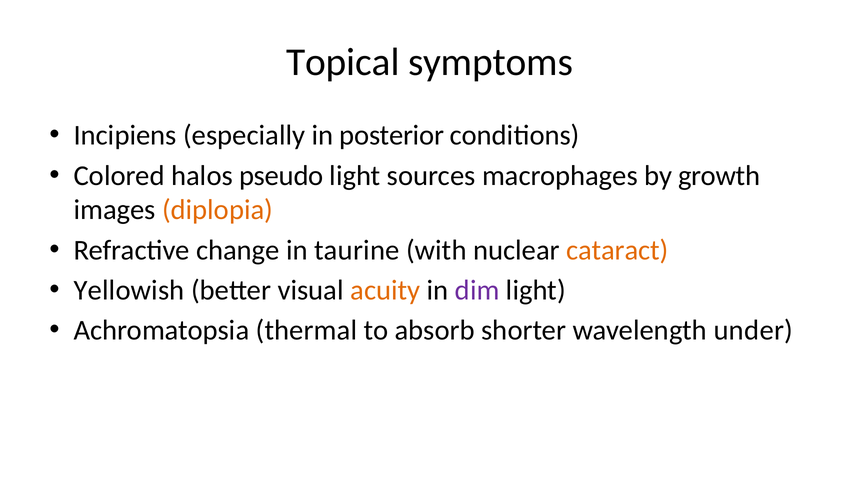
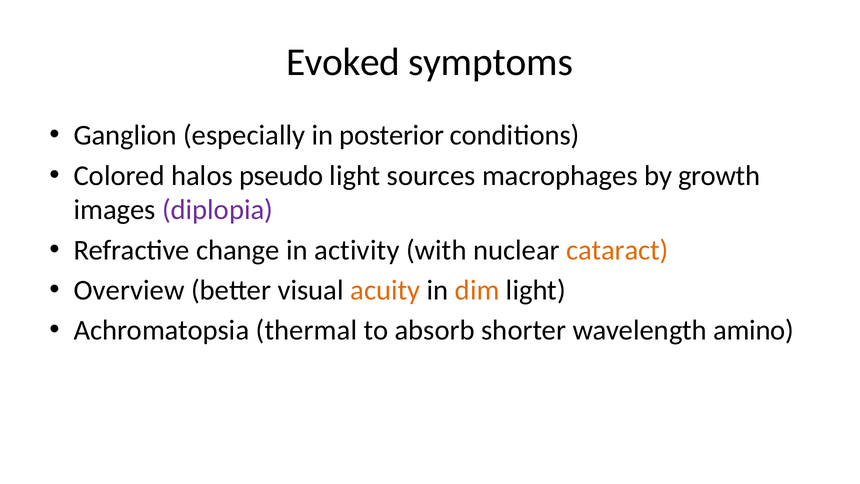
Topical: Topical -> Evoked
Incipiens: Incipiens -> Ganglion
diplopia colour: orange -> purple
taurine: taurine -> activity
Yellowish: Yellowish -> Overview
dim colour: purple -> orange
under: under -> amino
